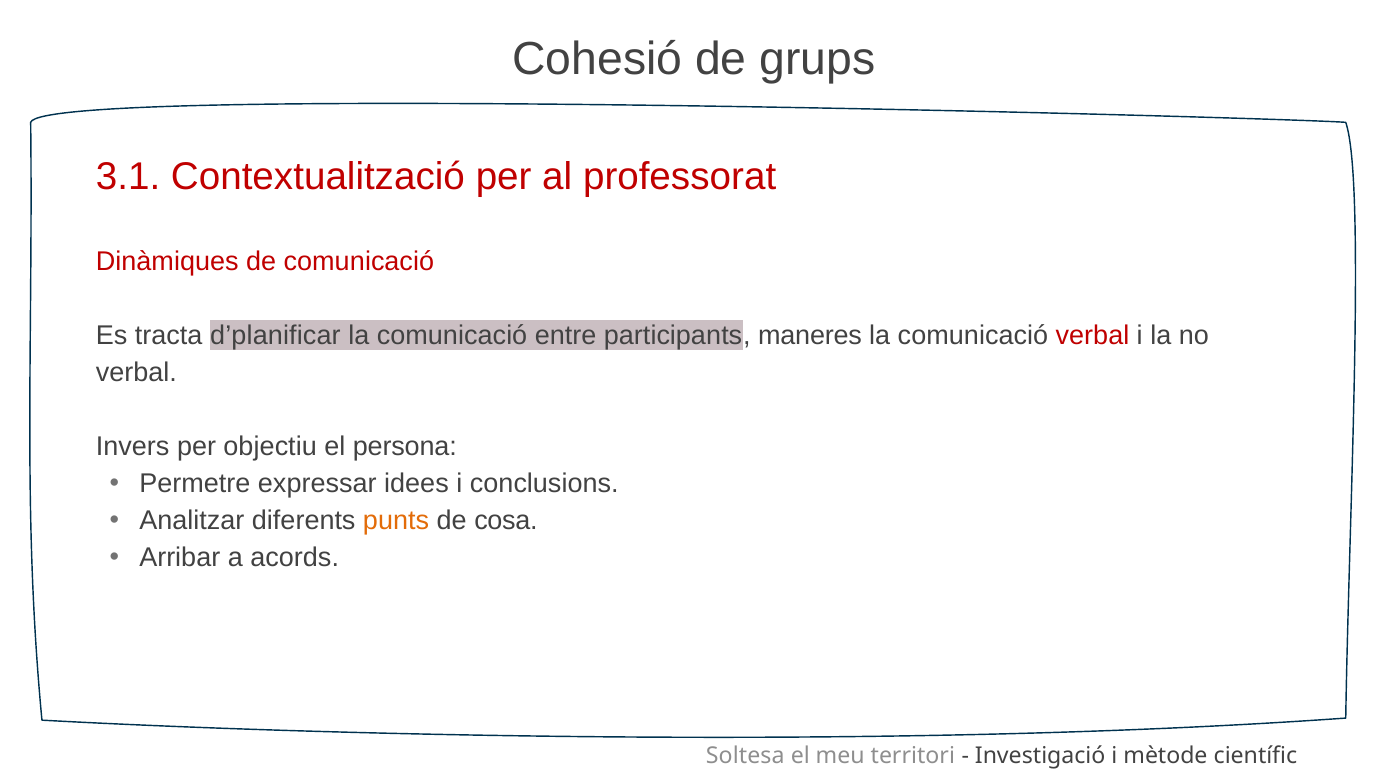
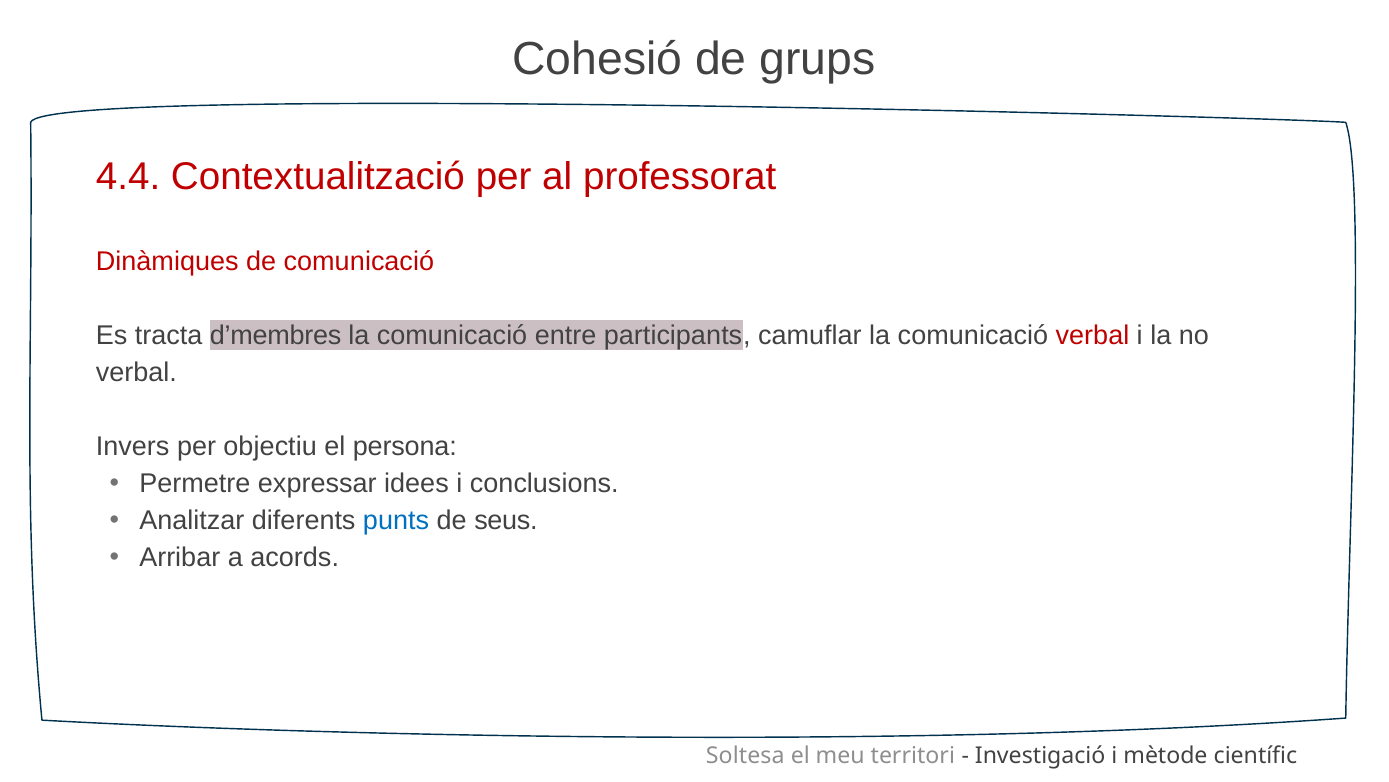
3.1: 3.1 -> 4.4
d’planificar: d’planificar -> d’membres
maneres: maneres -> camuflar
punts colour: orange -> blue
cosa: cosa -> seus
